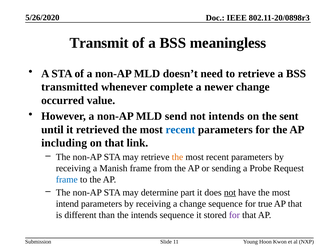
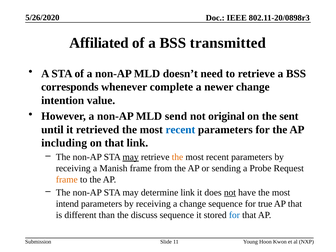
Transmit: Transmit -> Affiliated
meaningless: meaningless -> transmitted
transmitted: transmitted -> corresponds
occurred: occurred -> intention
not intends: intends -> original
may at (131, 157) underline: none -> present
frame at (67, 179) colour: blue -> orange
determine part: part -> link
the intends: intends -> discuss
for at (234, 215) colour: purple -> blue
